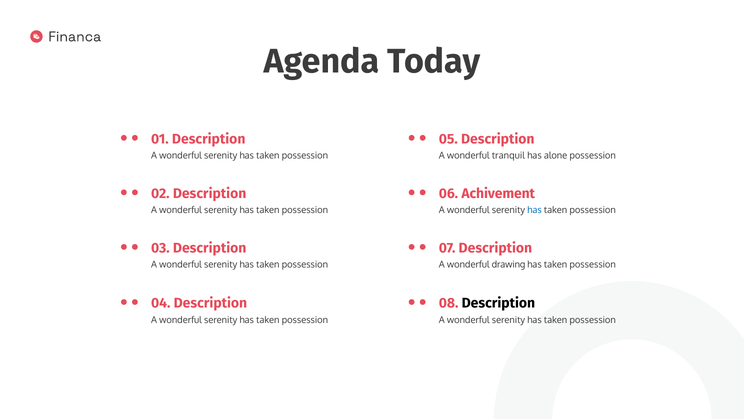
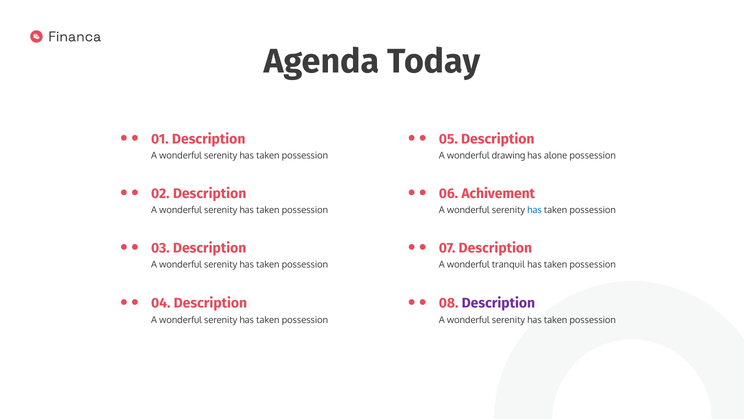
tranquil: tranquil -> drawing
drawing: drawing -> tranquil
Description at (498, 303) colour: black -> purple
